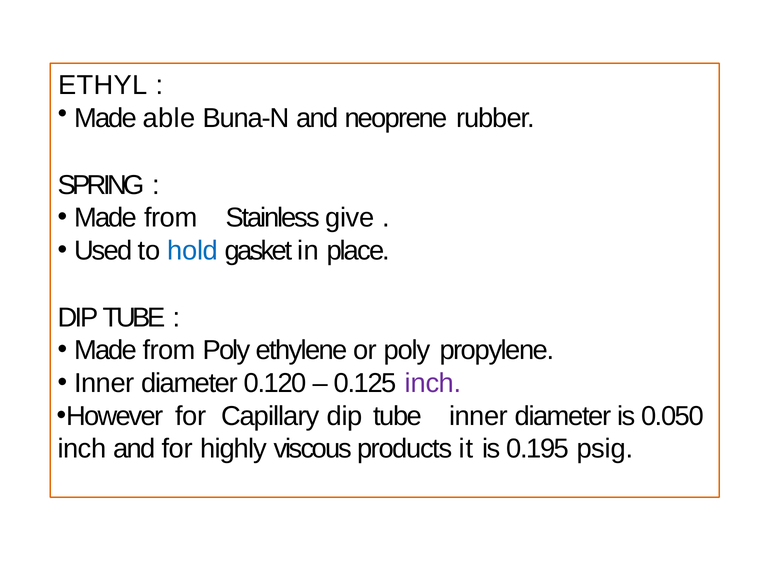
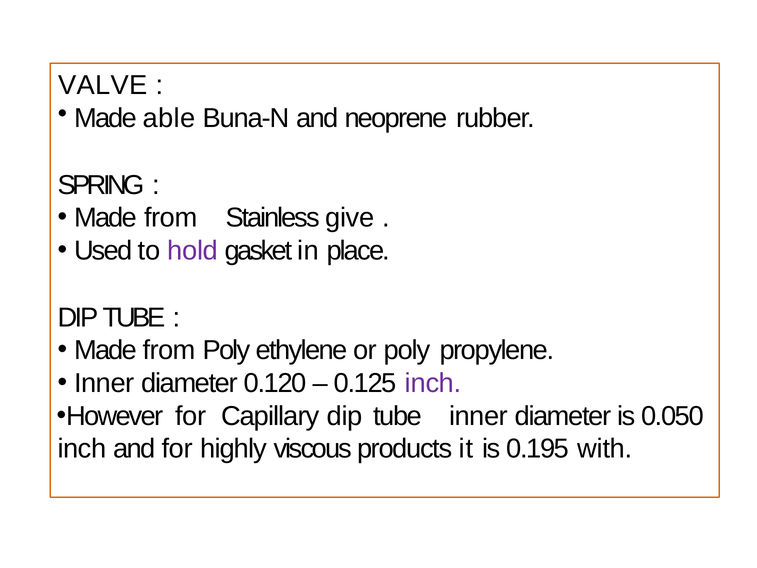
ETHYL: ETHYL -> VALVE
hold colour: blue -> purple
psig: psig -> with
